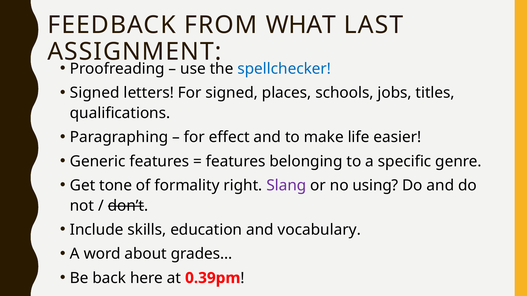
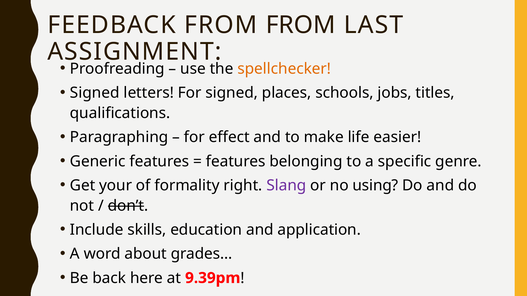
FROM WHAT: WHAT -> FROM
spellchecker colour: blue -> orange
tone: tone -> your
vocabulary: vocabulary -> application
0.39pm: 0.39pm -> 9.39pm
